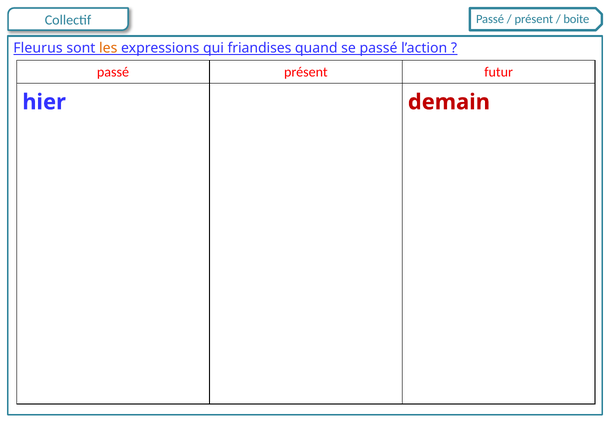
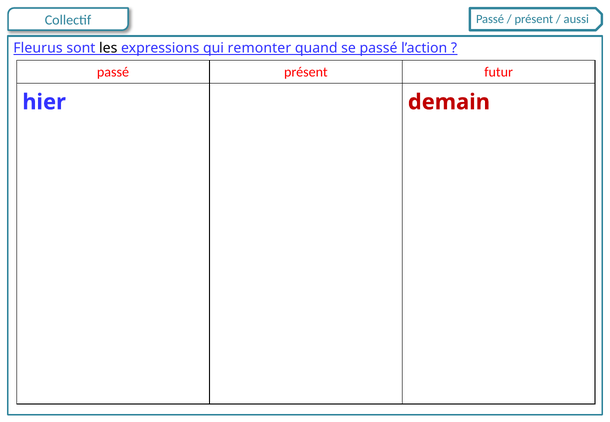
boite: boite -> aussi
les colour: orange -> black
friandises: friandises -> remonter
